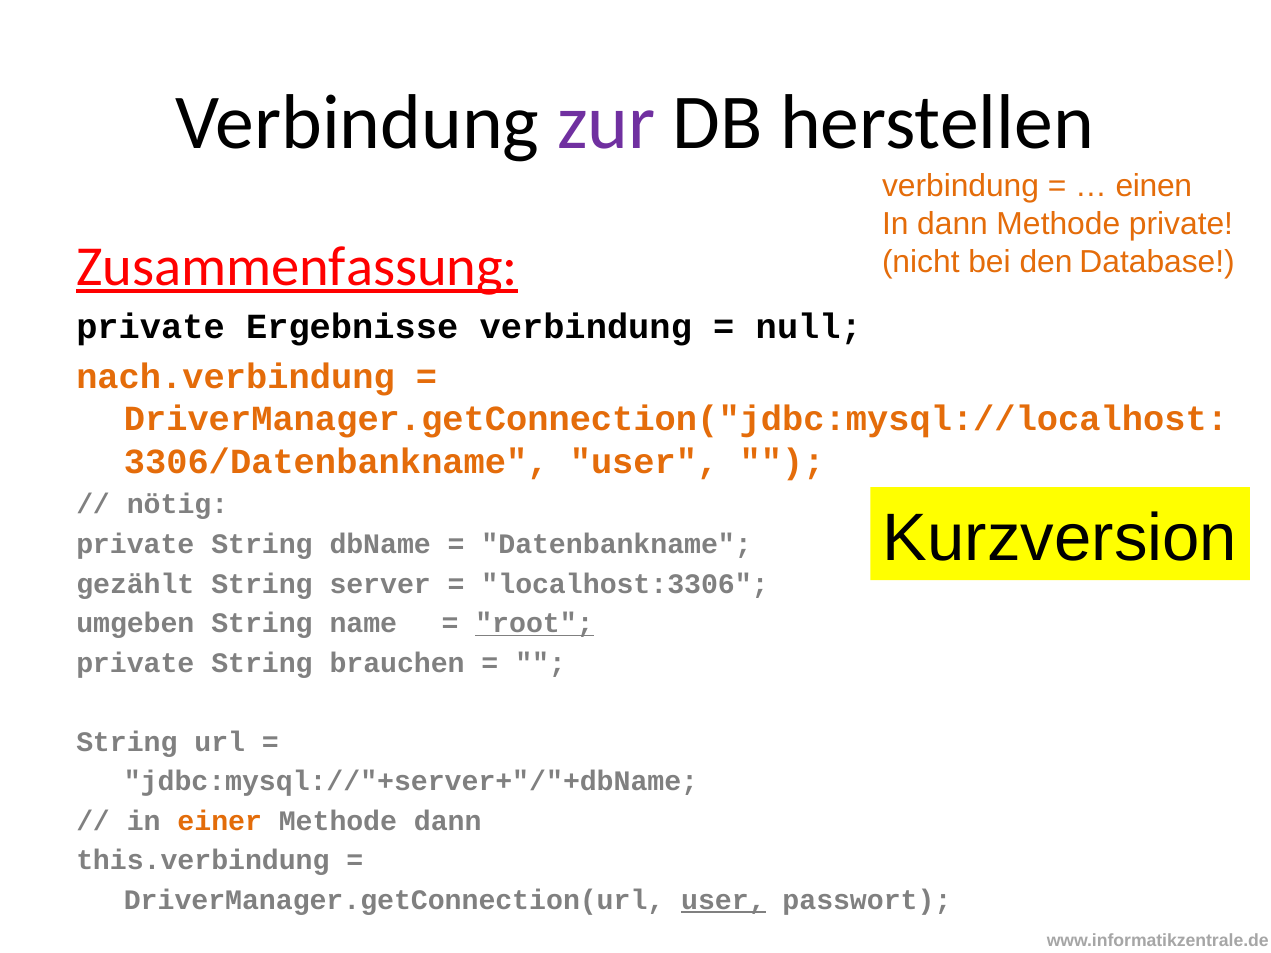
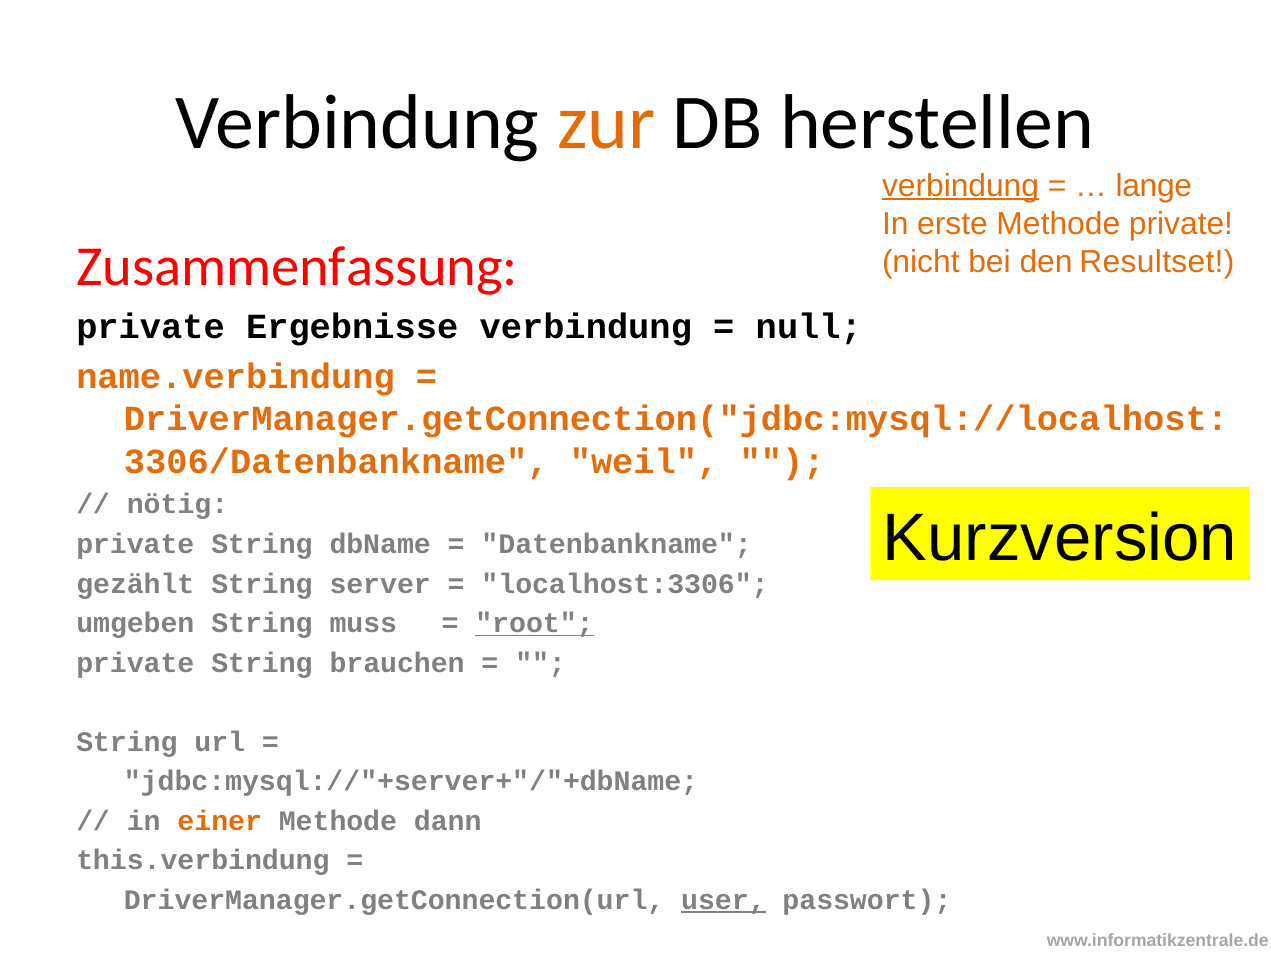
zur colour: purple -> orange
verbindung at (961, 186) underline: none -> present
einen: einen -> lange
In dann: dann -> erste
Zusammenfassung underline: present -> none
Database: Database -> Resultset
nach.verbindung: nach.verbindung -> name.verbindung
user at (644, 462): user -> weil
name: name -> muss
